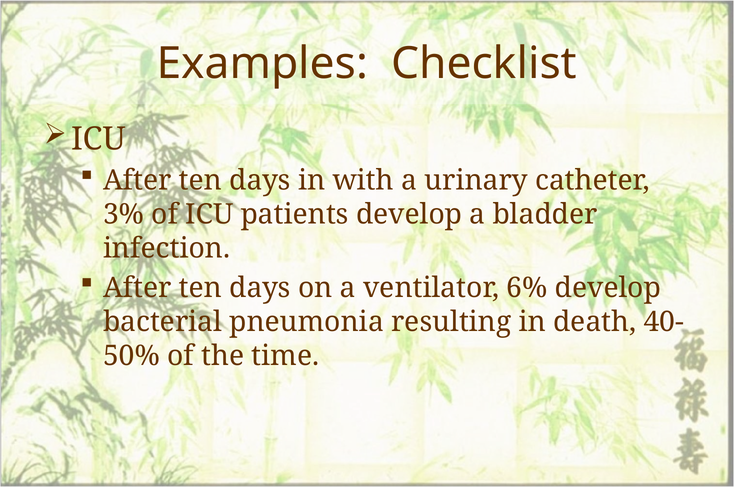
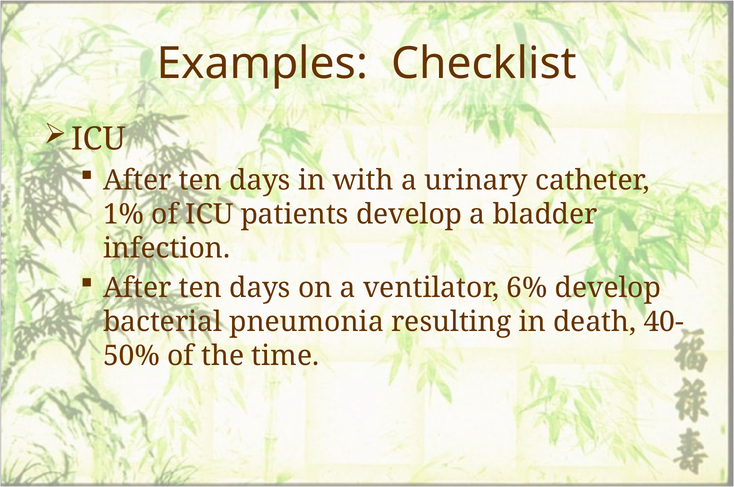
3%: 3% -> 1%
